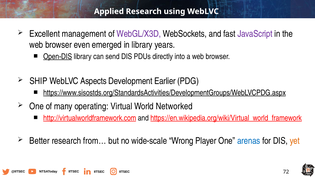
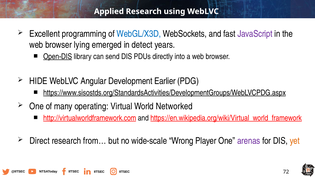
management: management -> programming
WebGL/X3D colour: purple -> blue
even: even -> lying
in library: library -> detect
SHIP: SHIP -> HIDE
Aspects: Aspects -> Angular
Better: Better -> Direct
arenas colour: blue -> purple
